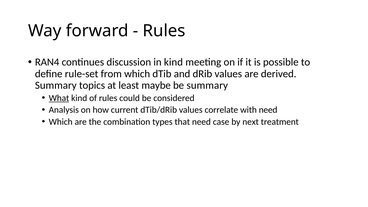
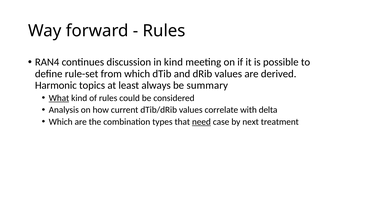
Summary at (56, 85): Summary -> Harmonic
maybe: maybe -> always
with need: need -> delta
need at (201, 122) underline: none -> present
